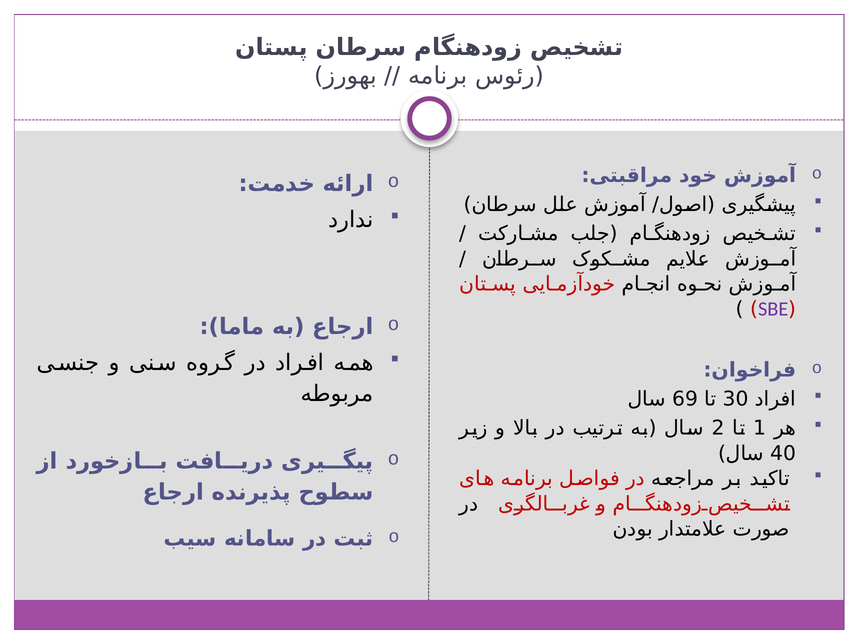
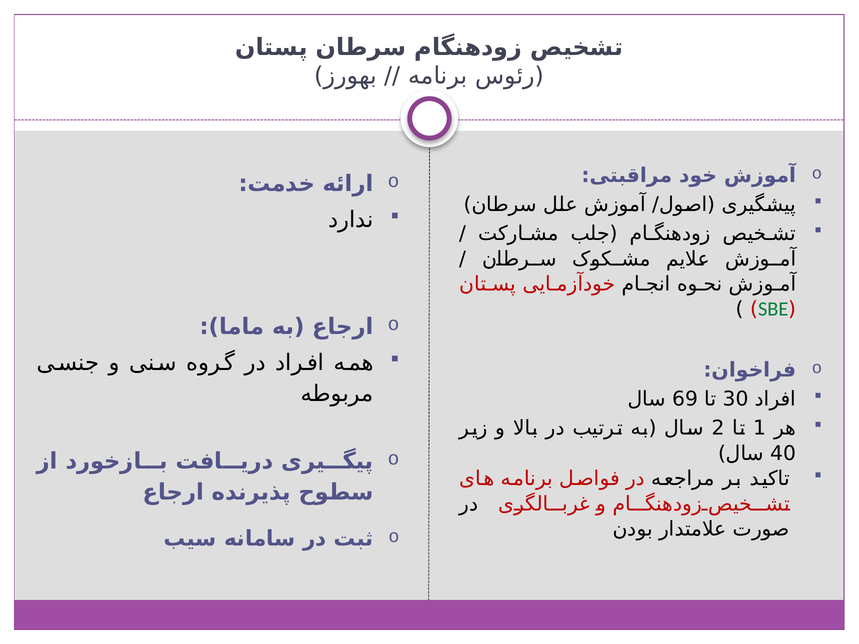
SBE colour: purple -> green
